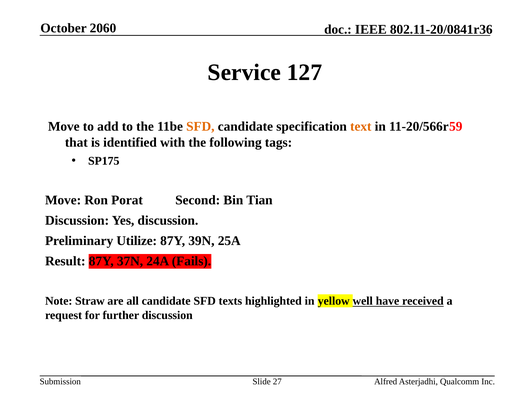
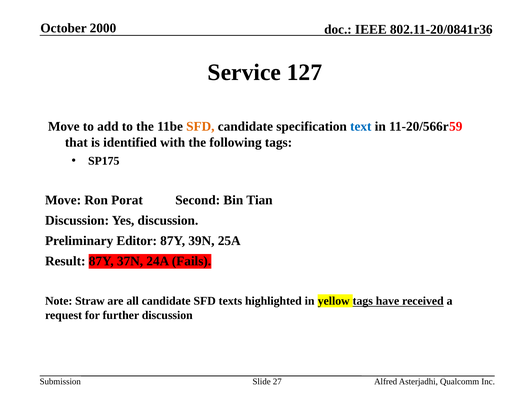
2060: 2060 -> 2000
text colour: orange -> blue
Utilize: Utilize -> Editor
yellow well: well -> tags
